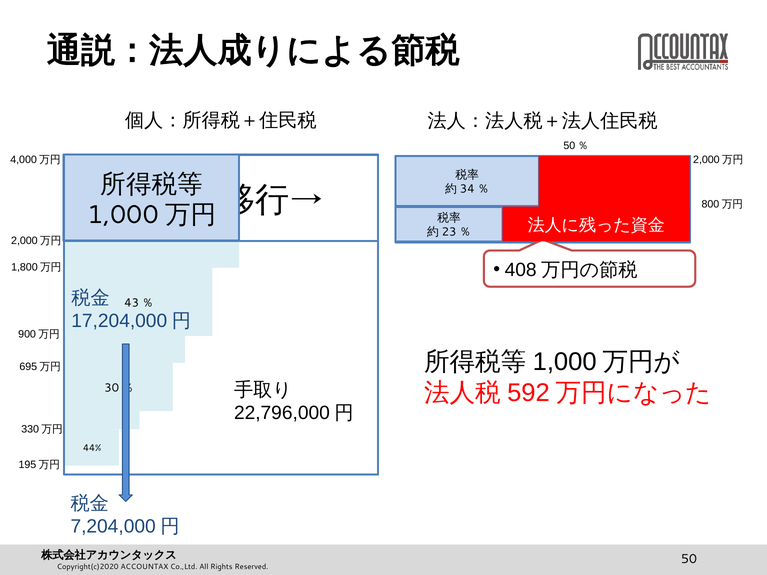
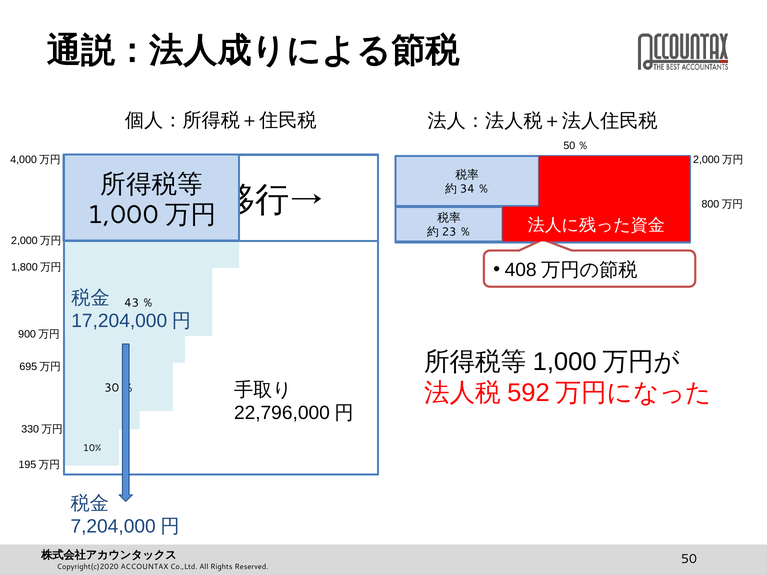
44%: 44% -> 10%
